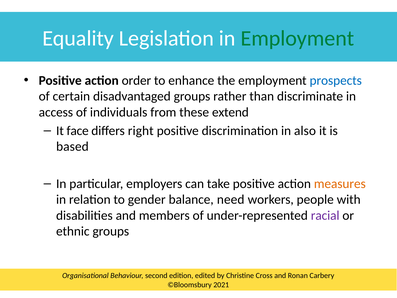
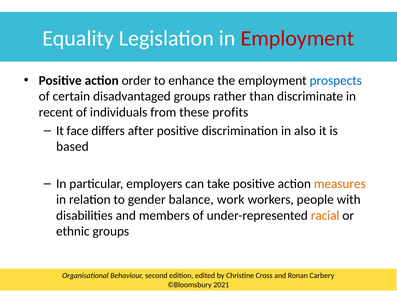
Employment at (297, 38) colour: green -> red
access: access -> recent
extend: extend -> profits
right: right -> after
need: need -> work
racial colour: purple -> orange
